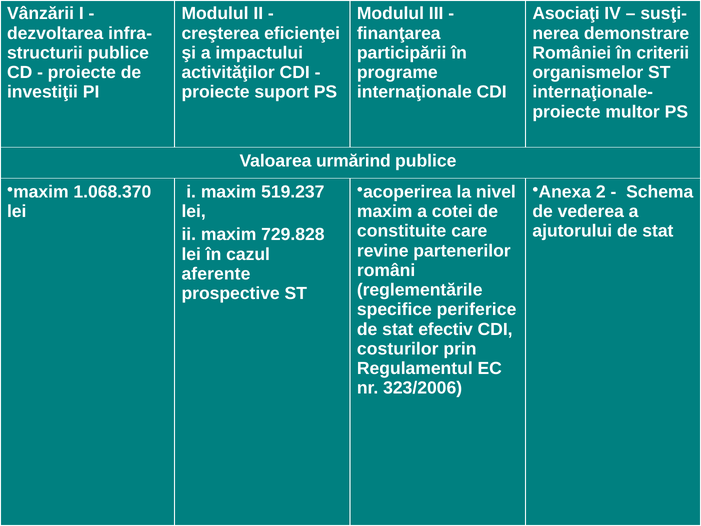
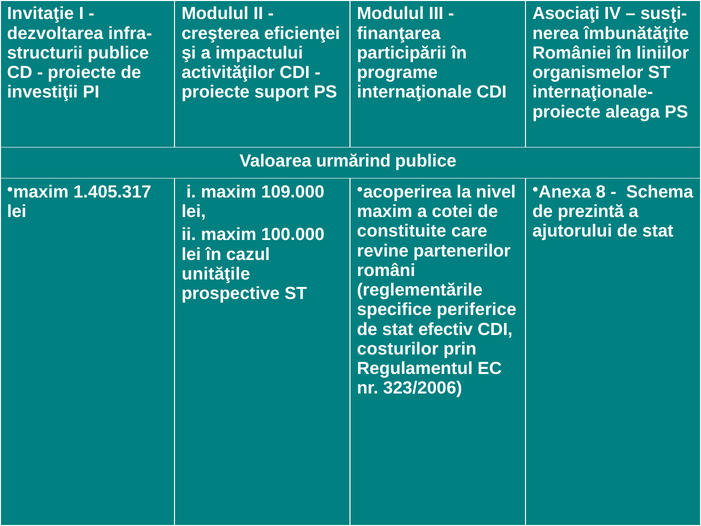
Vânzării: Vânzării -> Invitaţie
demonstrare: demonstrare -> îmbunătăţite
criterii: criterii -> liniilor
multor: multor -> aleaga
1.068.370: 1.068.370 -> 1.405.317
2: 2 -> 8
519.237: 519.237 -> 109.000
vederea: vederea -> prezintă
729.828: 729.828 -> 100.000
aferente: aferente -> unităţile
